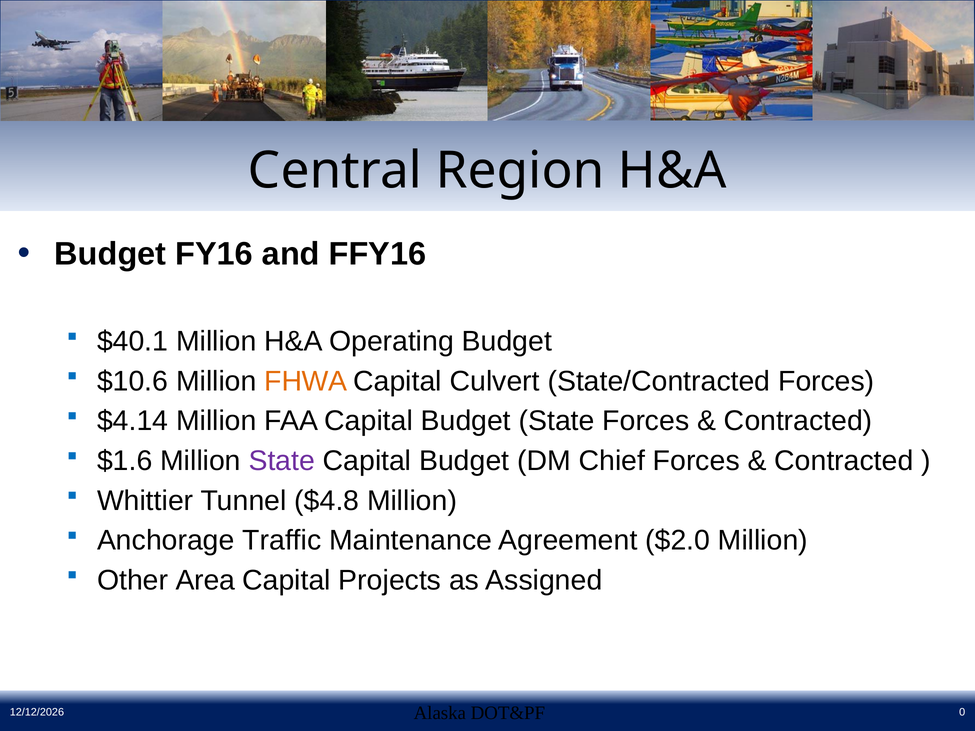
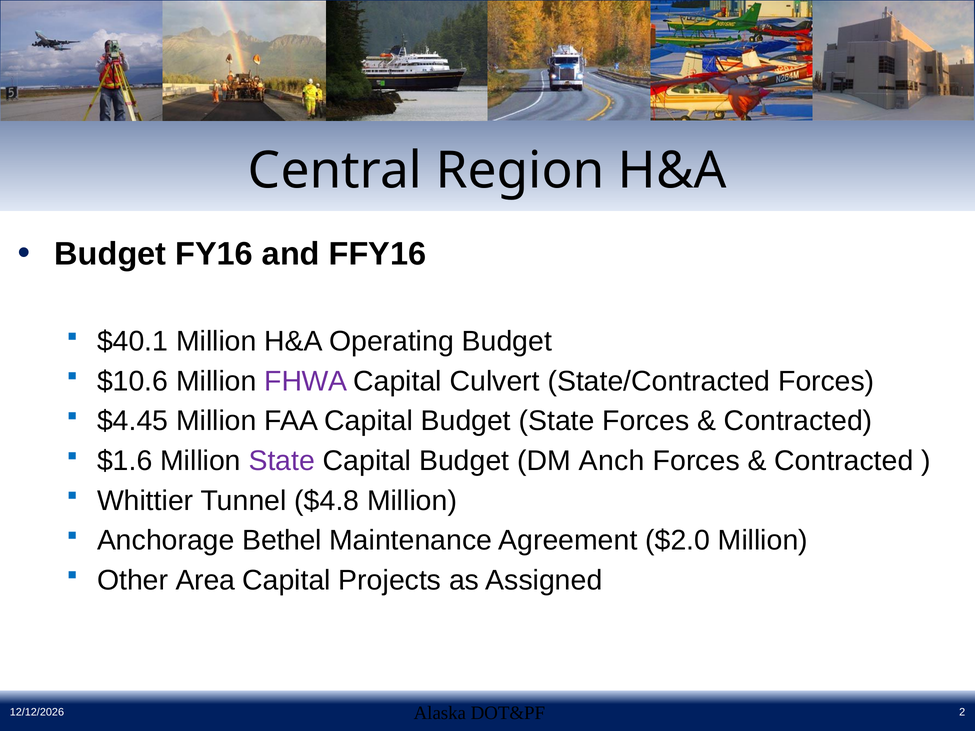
FHWA colour: orange -> purple
$4.14: $4.14 -> $4.45
Chief: Chief -> Anch
Traffic: Traffic -> Bethel
0: 0 -> 2
